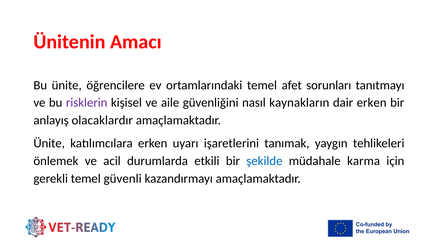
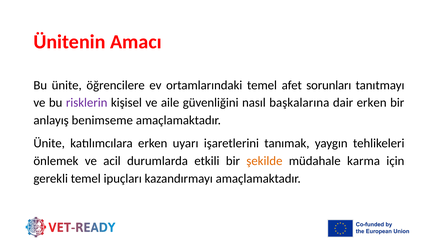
kaynakların: kaynakların -> başkalarına
olacaklardır: olacaklardır -> benimseme
şekilde colour: blue -> orange
güvenli: güvenli -> ipuçları
